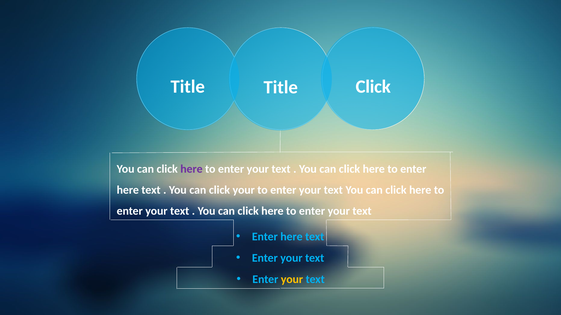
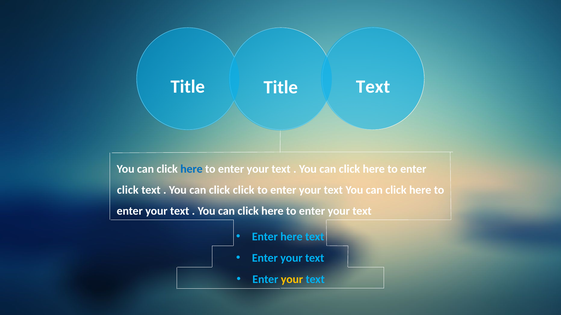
Title Click: Click -> Text
here at (191, 169) colour: purple -> blue
here at (128, 190): here -> click
click your: your -> click
